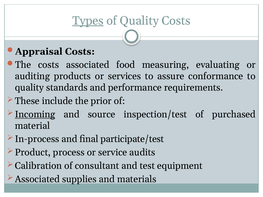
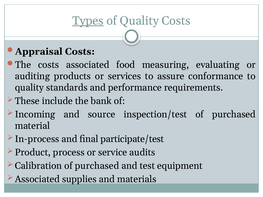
prior: prior -> bank
Incoming underline: present -> none
Calibration of consultant: consultant -> purchased
